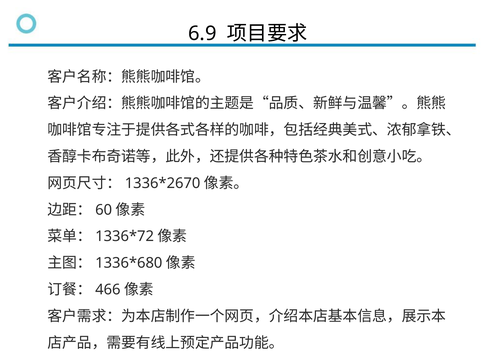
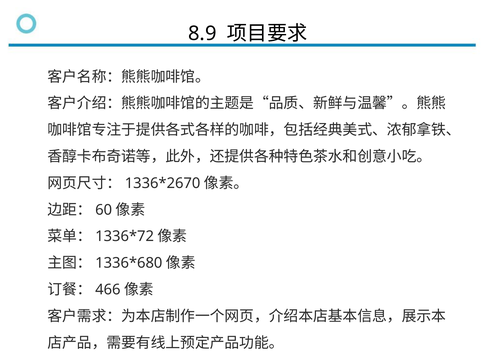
6.9: 6.9 -> 8.9
